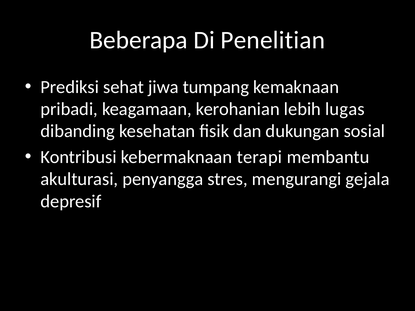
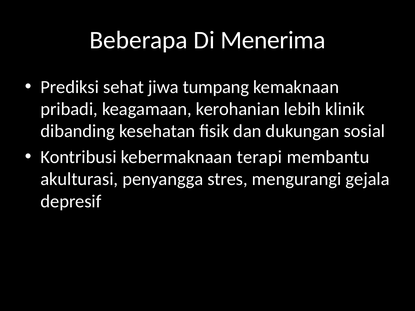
Penelitian: Penelitian -> Menerima
lugas: lugas -> klinik
